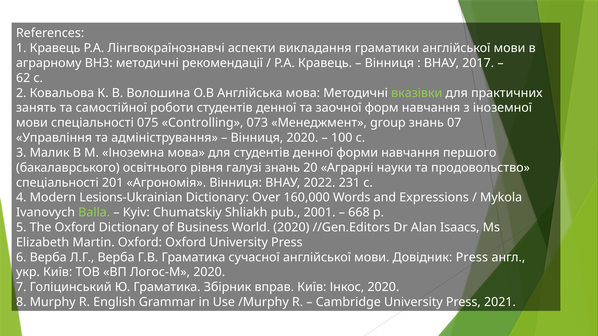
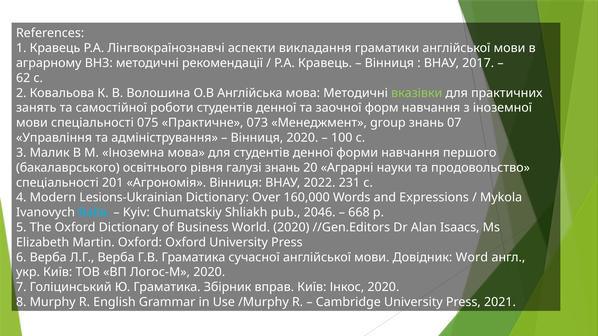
Controlling: Controlling -> Практичне
Balla colour: light green -> light blue
2001: 2001 -> 2046
Довідник Press: Press -> Word
